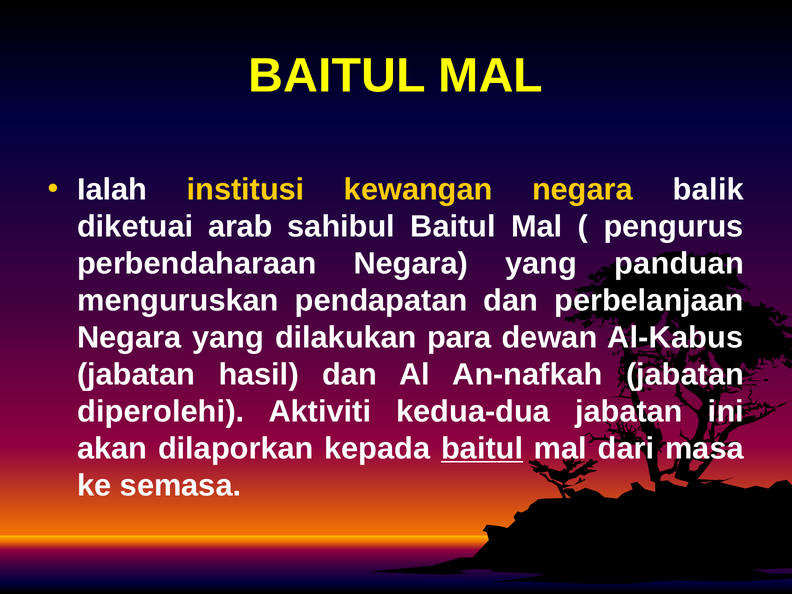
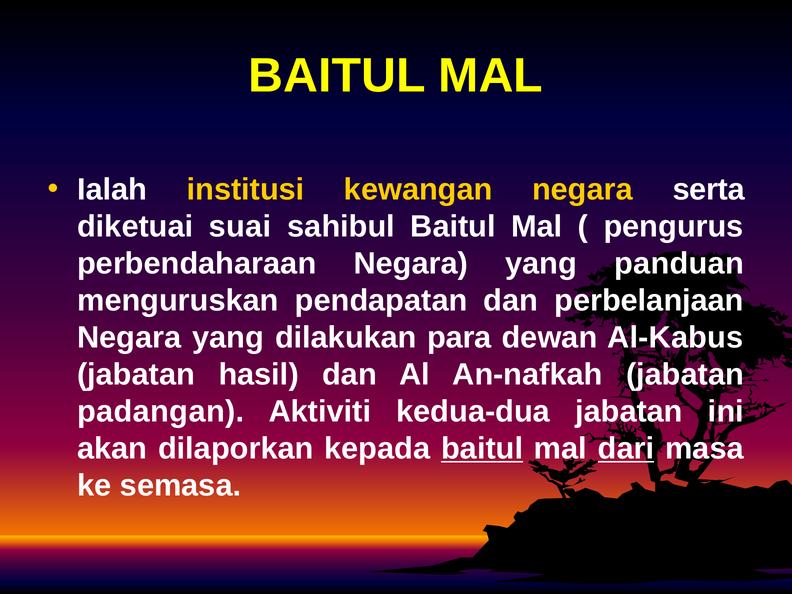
balik: balik -> serta
arab: arab -> suai
diperolehi: diperolehi -> padangan
dari underline: none -> present
